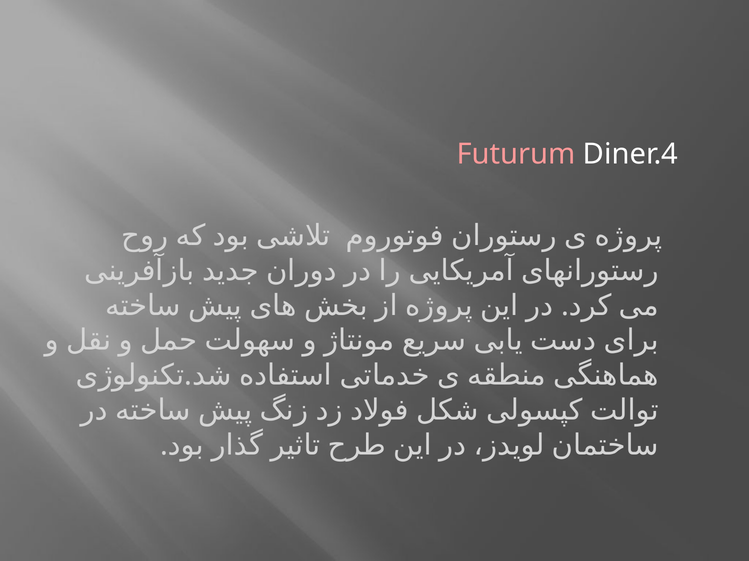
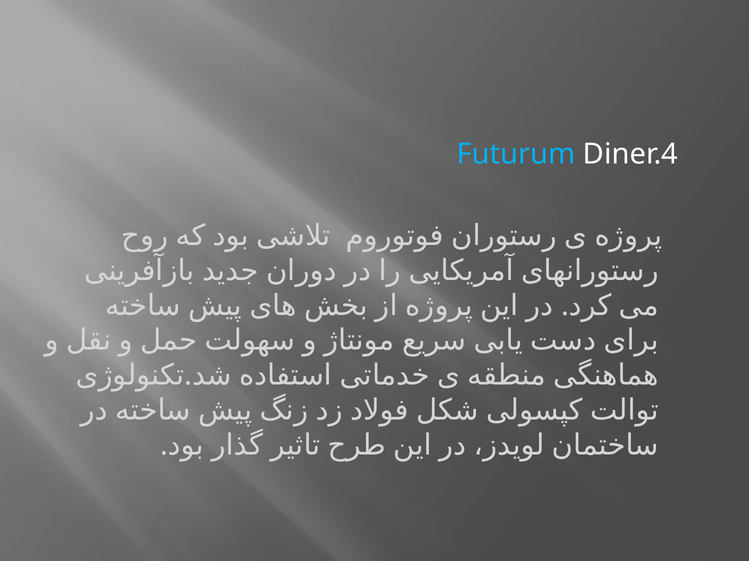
Futurum colour: pink -> light blue
